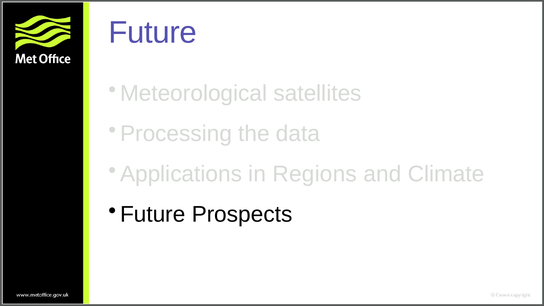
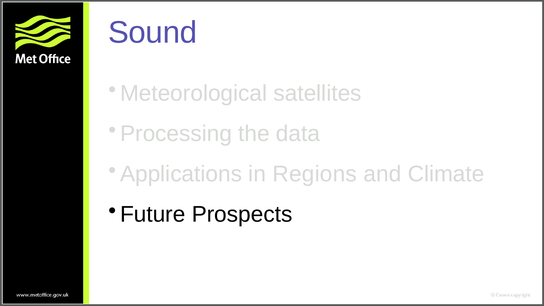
Future at (153, 33): Future -> Sound
